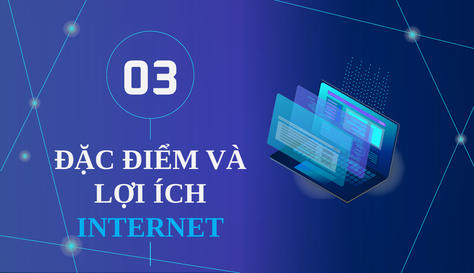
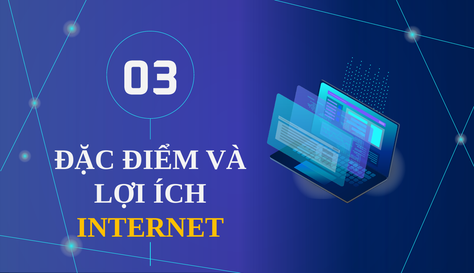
INTERNET colour: light blue -> yellow
